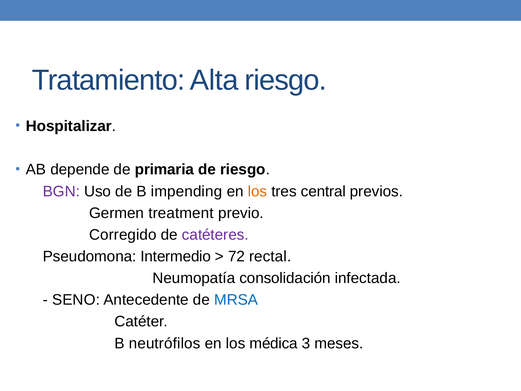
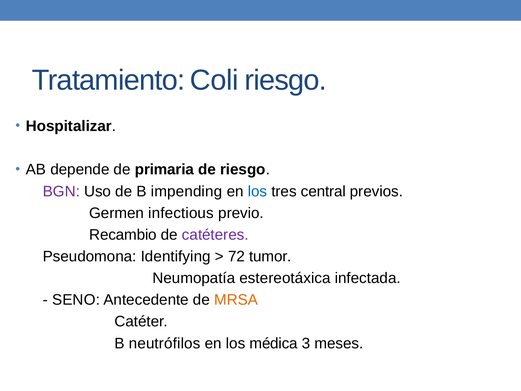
Alta: Alta -> Coli
los at (257, 191) colour: orange -> blue
treatment: treatment -> infectious
Corregido: Corregido -> Recambio
Intermedio: Intermedio -> Identifying
rectal: rectal -> tumor
consolidación: consolidación -> estereotáxica
MRSA colour: blue -> orange
